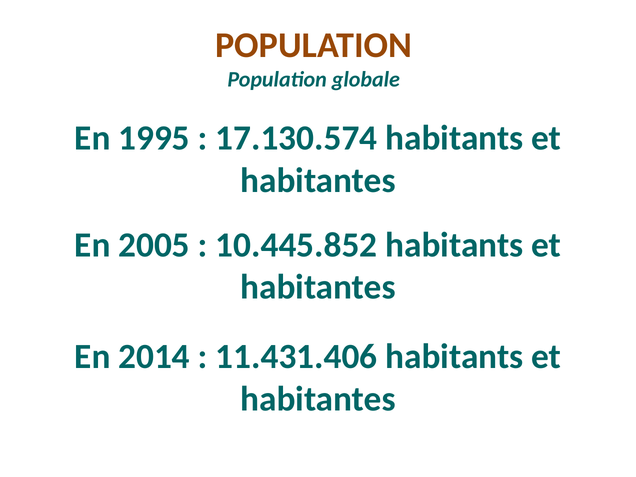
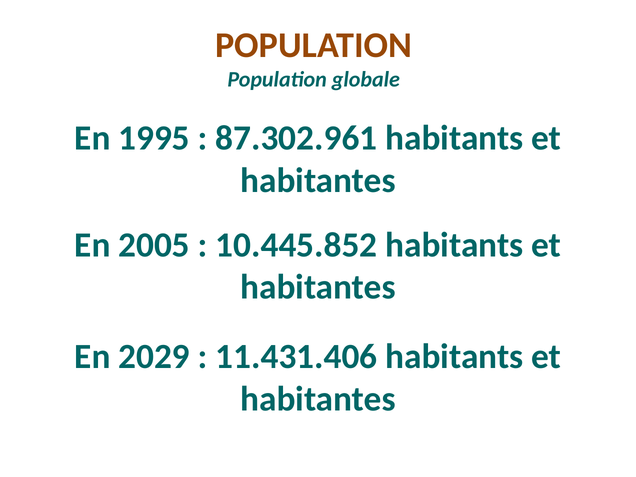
17.130.574: 17.130.574 -> 87.302.961
2014: 2014 -> 2029
